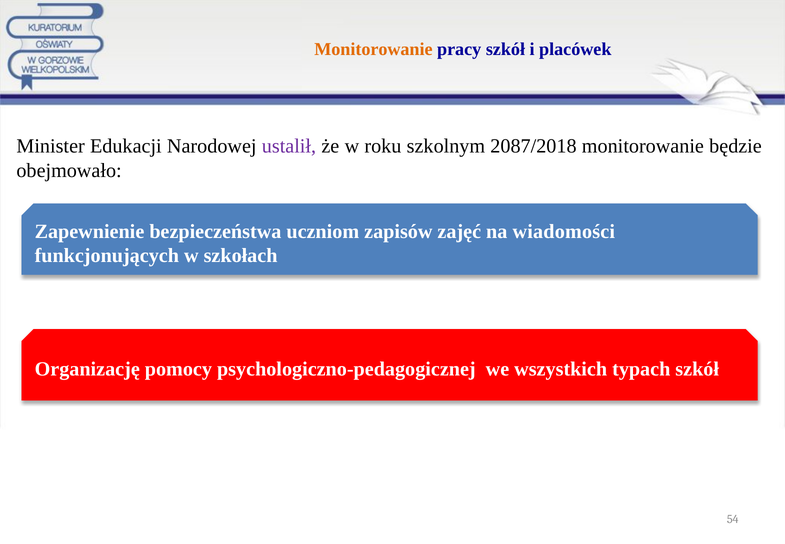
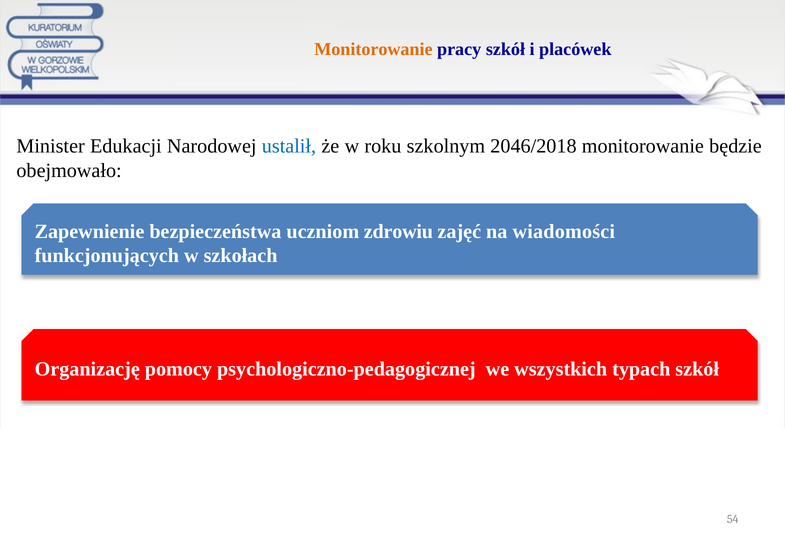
ustalił colour: purple -> blue
2087/2018: 2087/2018 -> 2046/2018
zapisów: zapisów -> zdrowiu
